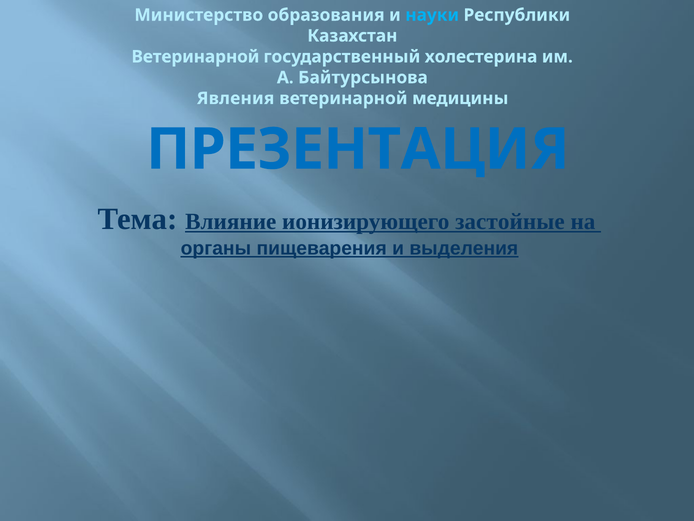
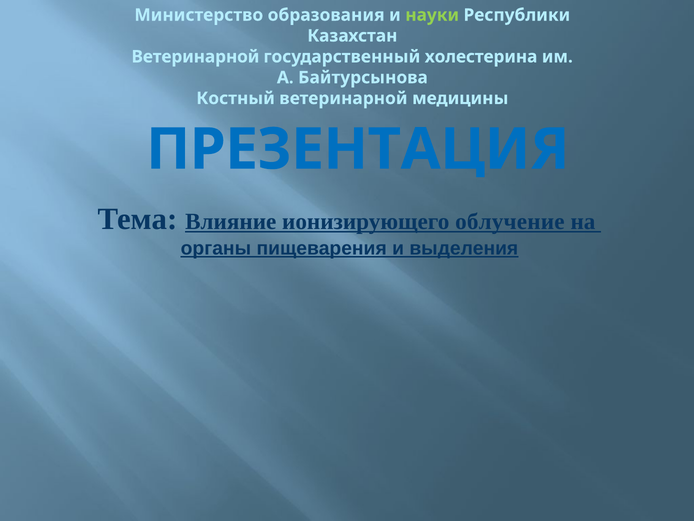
науки colour: light blue -> light green
Явления: Явления -> Костный
застойные: застойные -> облучение
